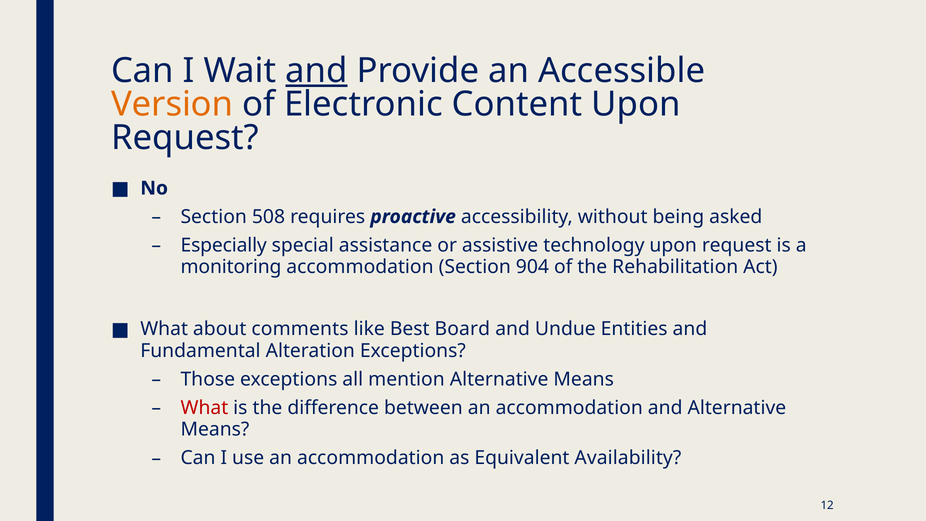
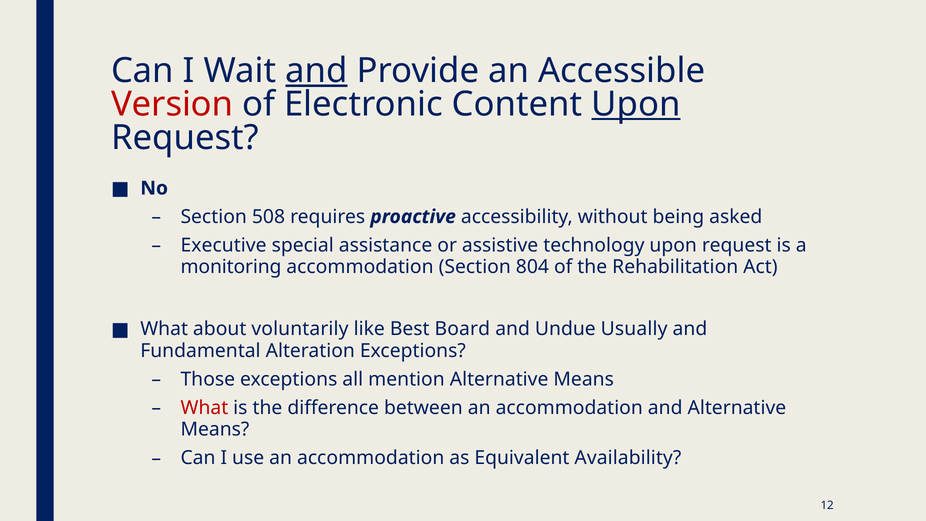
Version colour: orange -> red
Upon at (636, 104) underline: none -> present
Especially: Especially -> Executive
904: 904 -> 804
comments: comments -> voluntarily
Entities: Entities -> Usually
